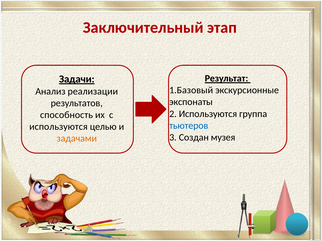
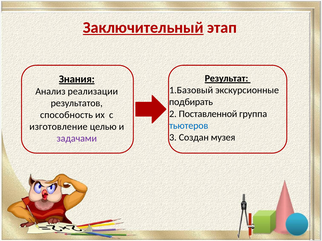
Заключительный underline: none -> present
Задачи: Задачи -> Знания
экспонаты: экспонаты -> подбирать
2 Используются: Используются -> Поставленной
используются at (58, 127): используются -> изготовление
задачами colour: orange -> purple
